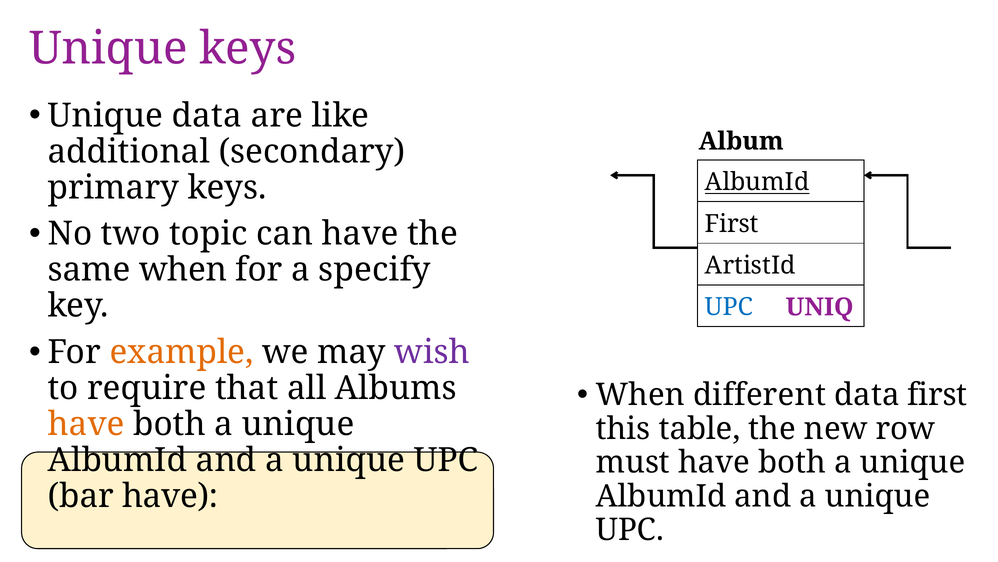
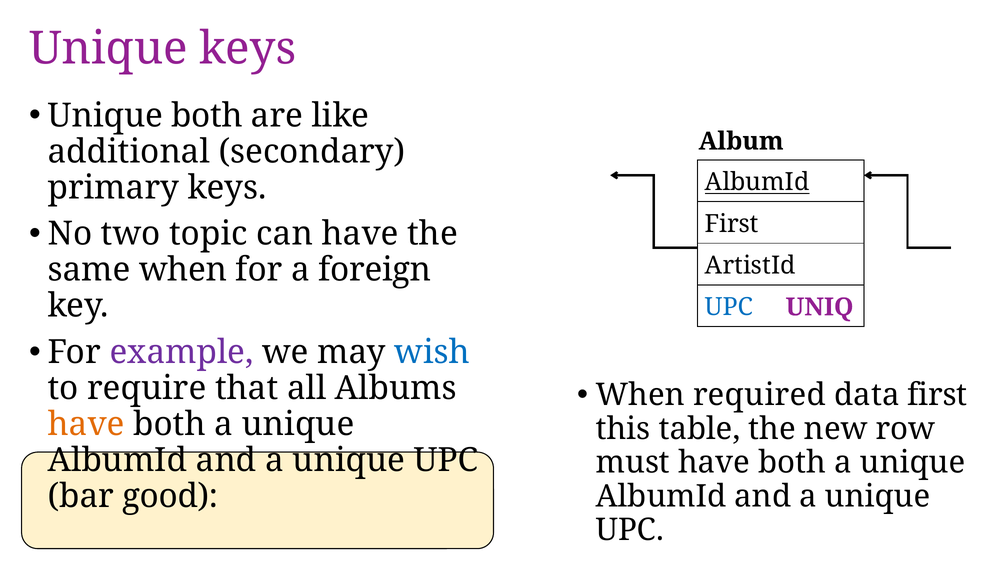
Unique data: data -> both
specify: specify -> foreign
example colour: orange -> purple
wish colour: purple -> blue
different: different -> required
bar have: have -> good
